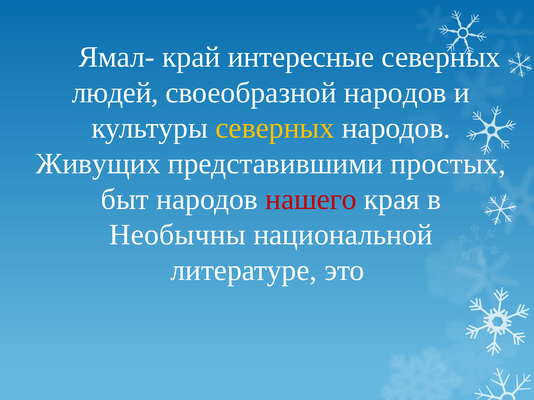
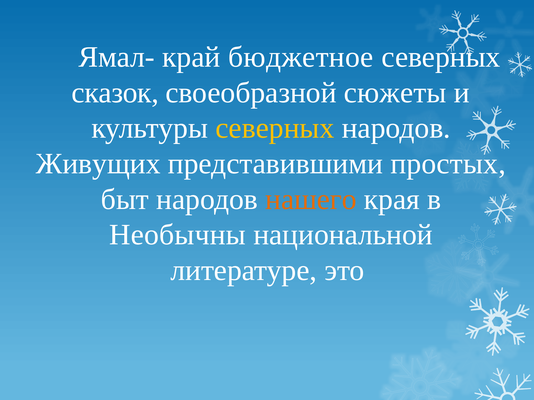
интересные: интересные -> бюджетное
людей: людей -> сказок
своеобразной народов: народов -> сюжеты
нашего colour: red -> orange
